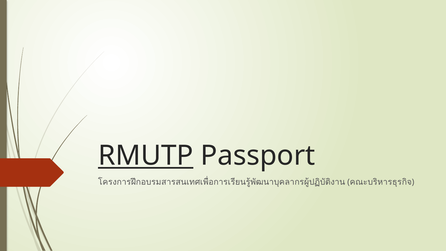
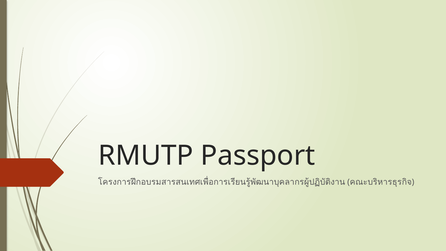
RMUTP underline: present -> none
